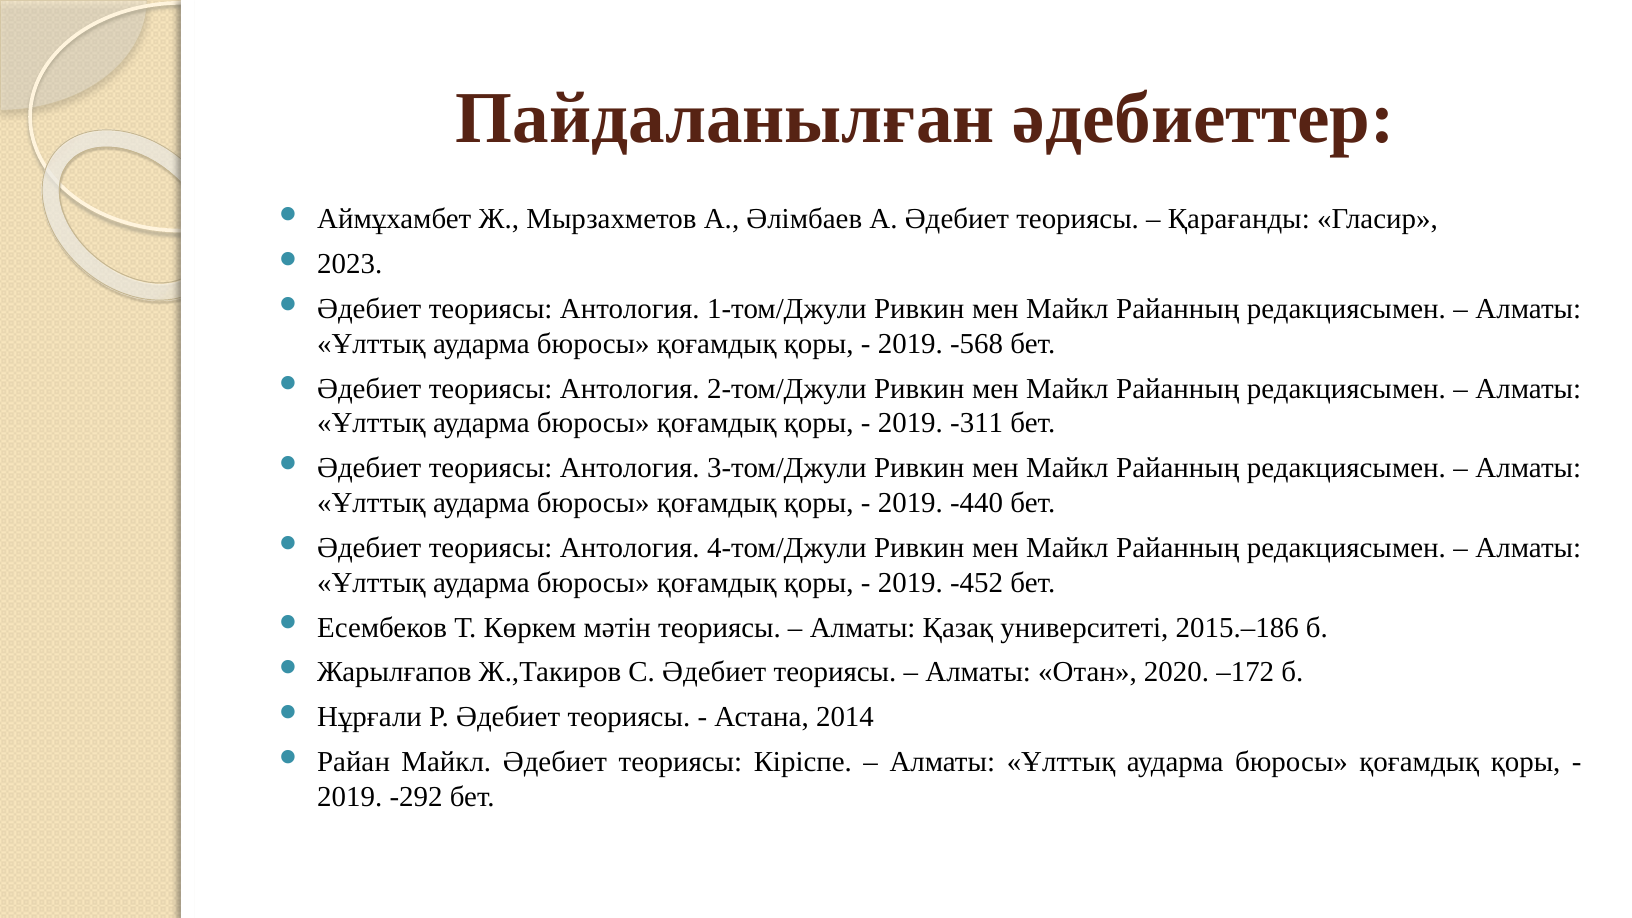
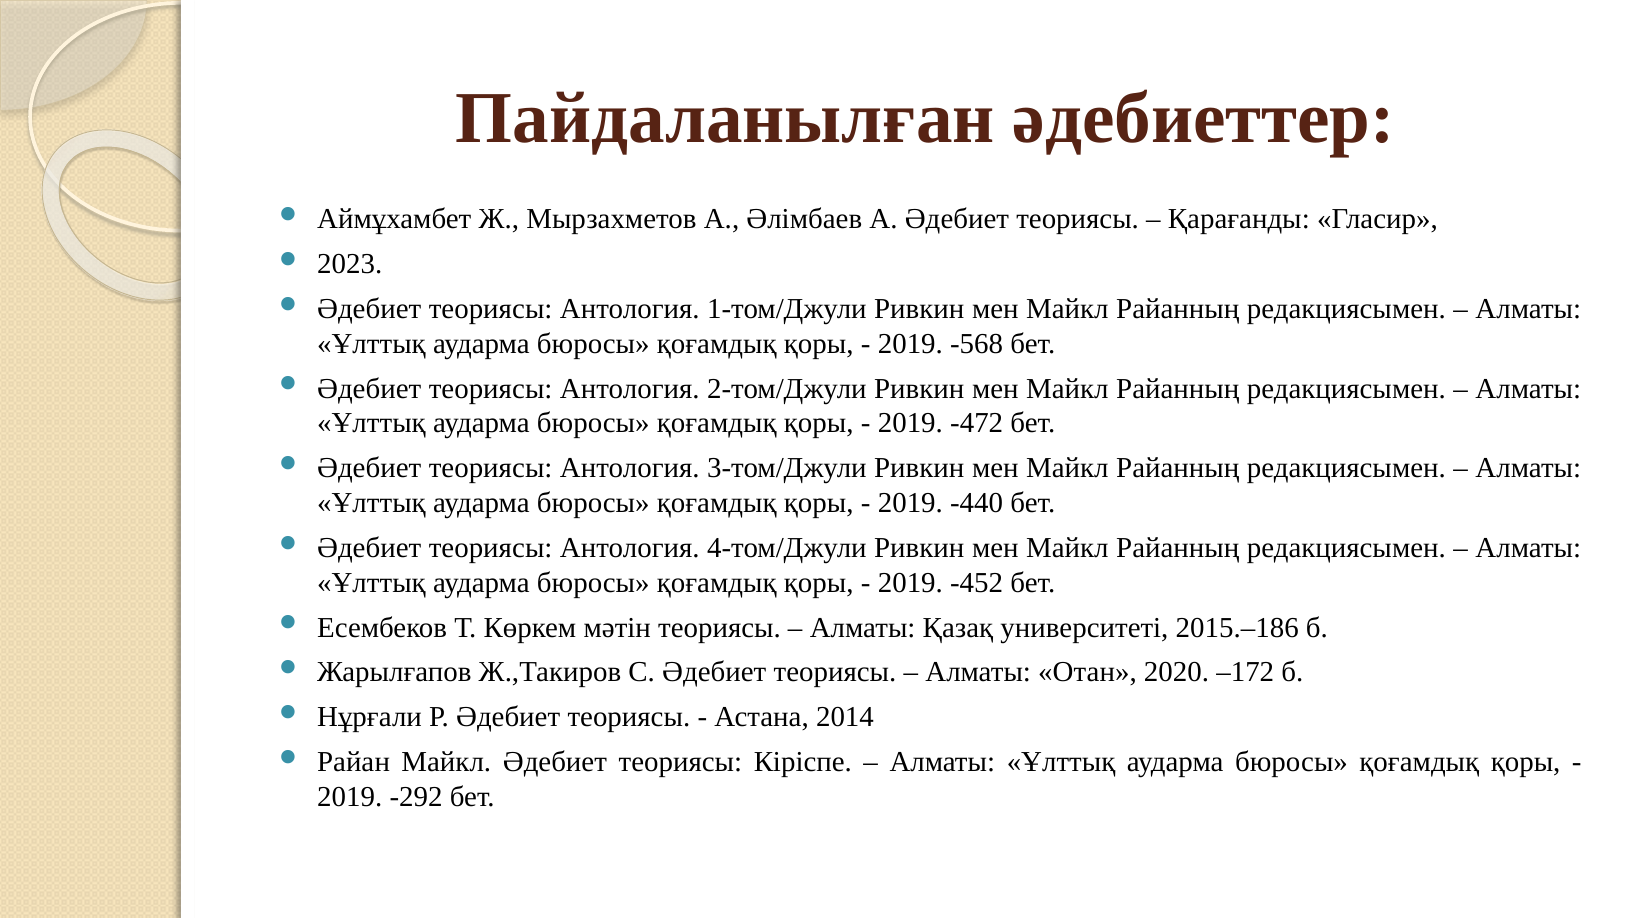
-311: -311 -> -472
